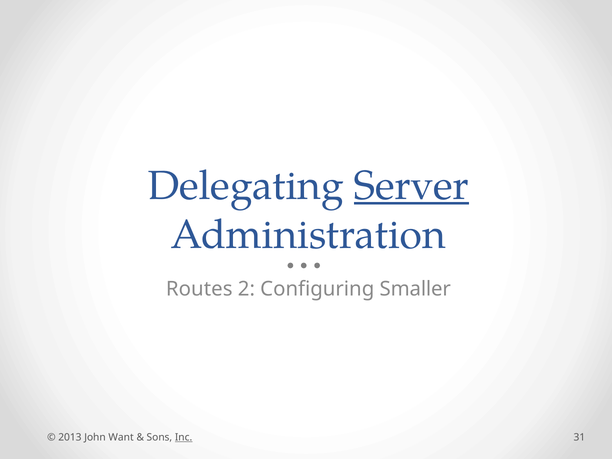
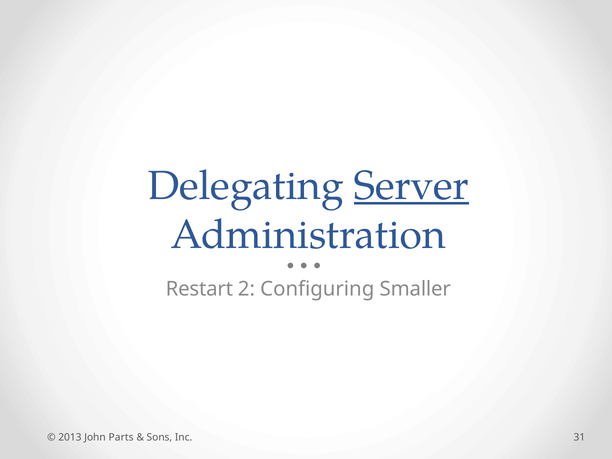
Routes: Routes -> Restart
Want: Want -> Parts
Inc underline: present -> none
